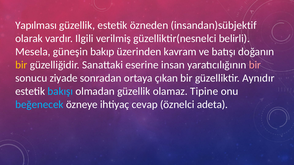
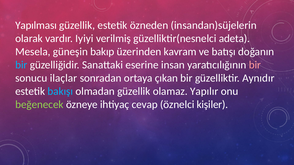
insandan)sübjektif: insandan)sübjektif -> insandan)süjelerin
Ilgili: Ilgili -> Iyiyi
belirli: belirli -> adeta
bir at (21, 65) colour: yellow -> light blue
ziyade: ziyade -> ilaçlar
Tipine: Tipine -> Yapılır
beğenecek colour: light blue -> light green
adeta: adeta -> kişiler
